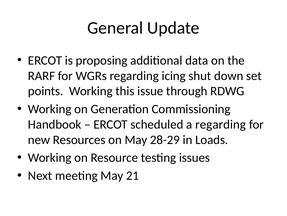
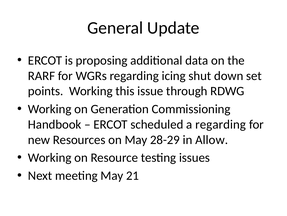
Loads: Loads -> Allow
